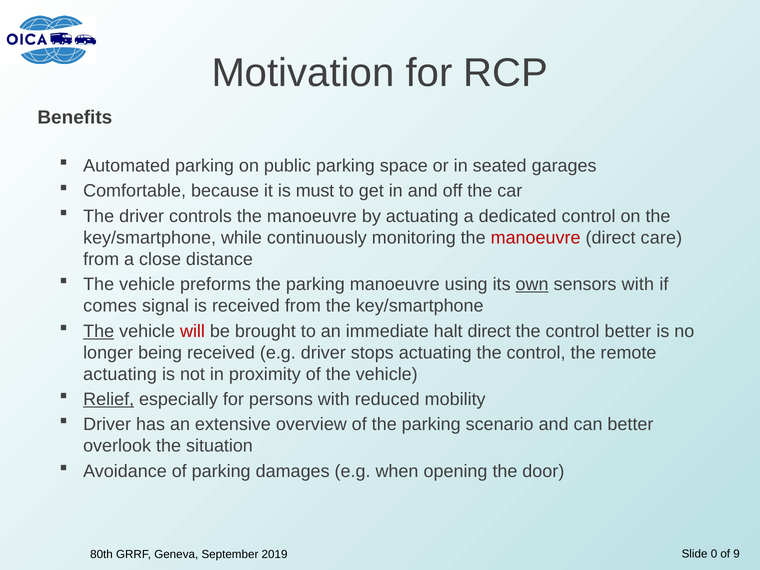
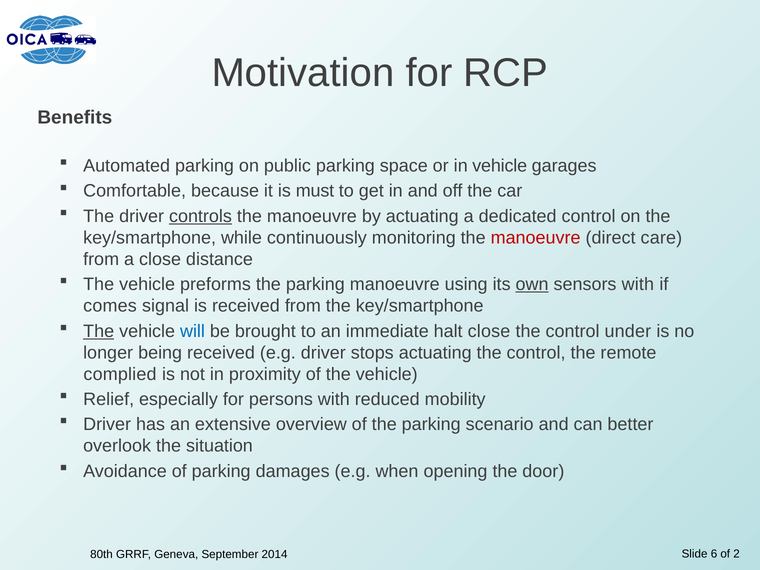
in seated: seated -> vehicle
controls underline: none -> present
will colour: red -> blue
halt direct: direct -> close
control better: better -> under
actuating at (120, 374): actuating -> complied
Relief underline: present -> none
2019: 2019 -> 2014
0: 0 -> 6
9: 9 -> 2
